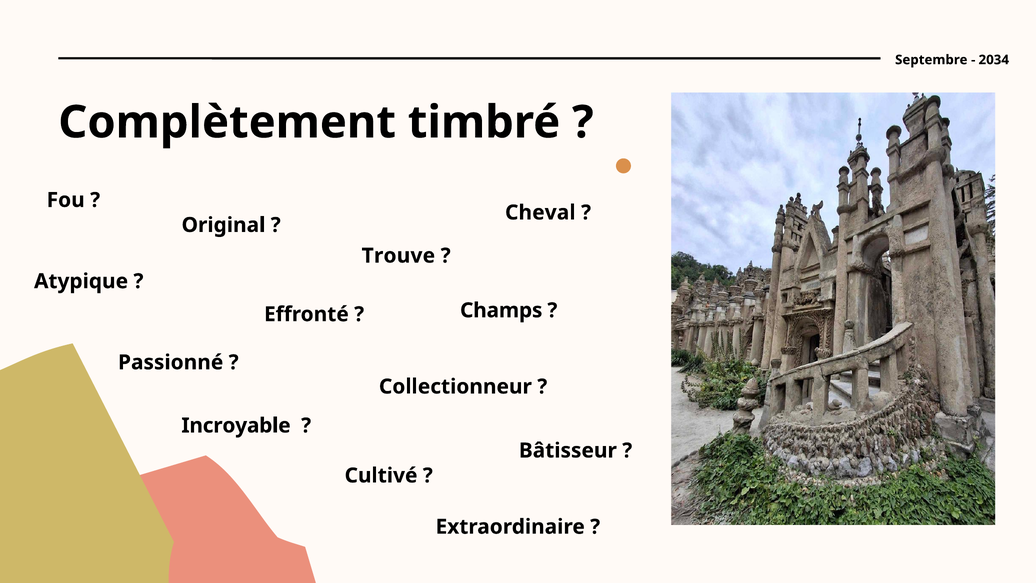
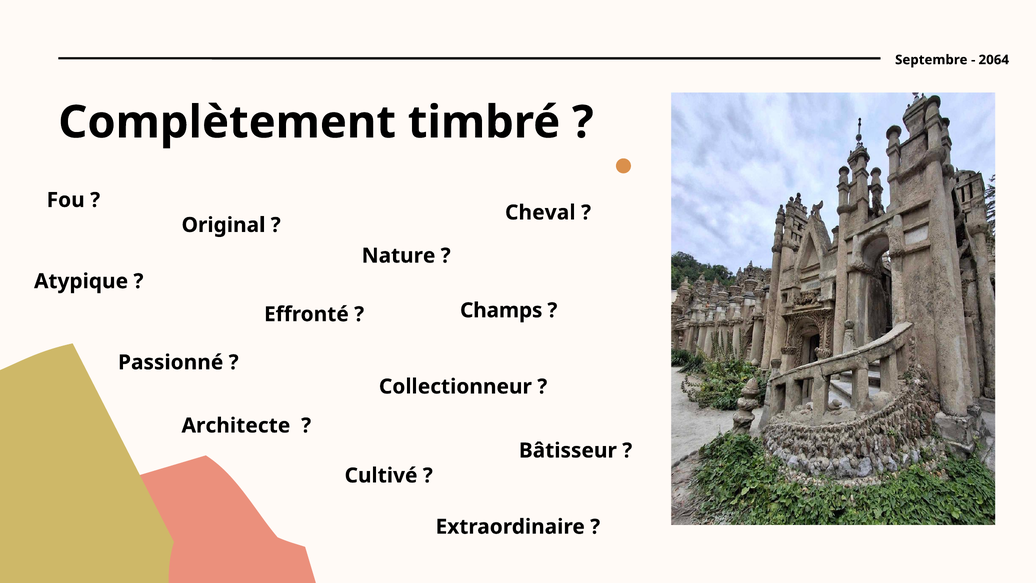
2034: 2034 -> 2064
Trouve: Trouve -> Nature
Incroyable: Incroyable -> Architecte
